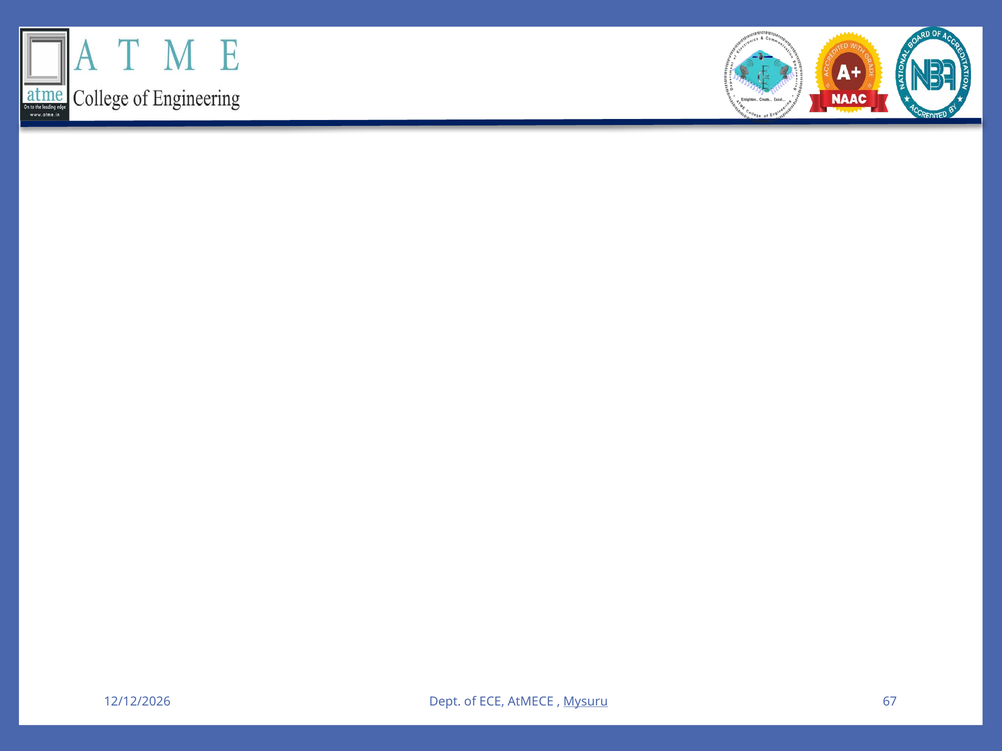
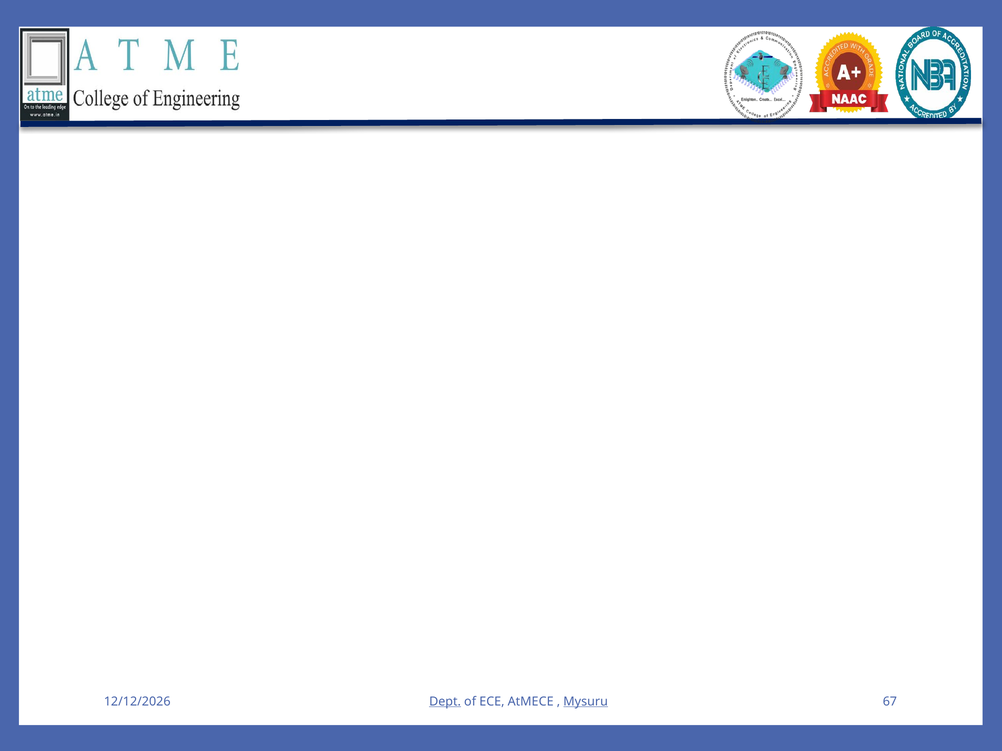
Dept underline: none -> present
